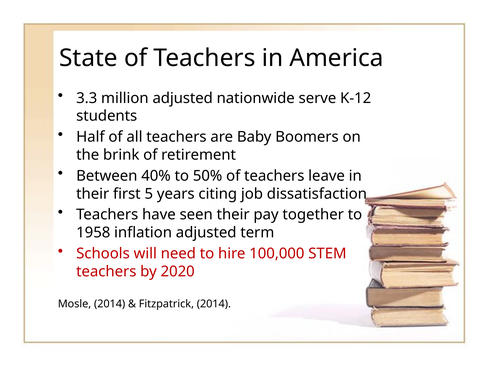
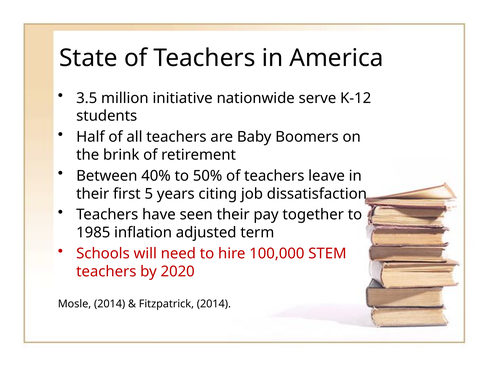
3.3: 3.3 -> 3.5
million adjusted: adjusted -> initiative
1958: 1958 -> 1985
